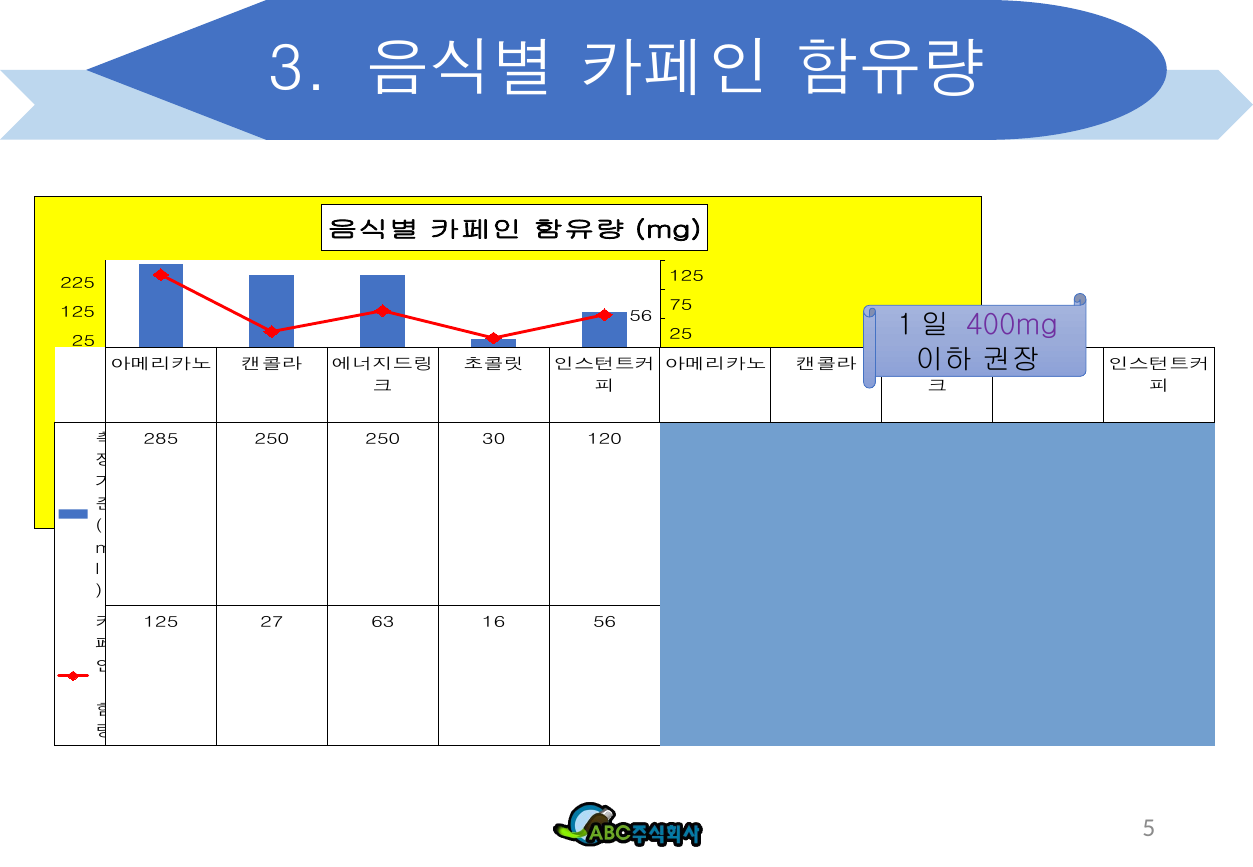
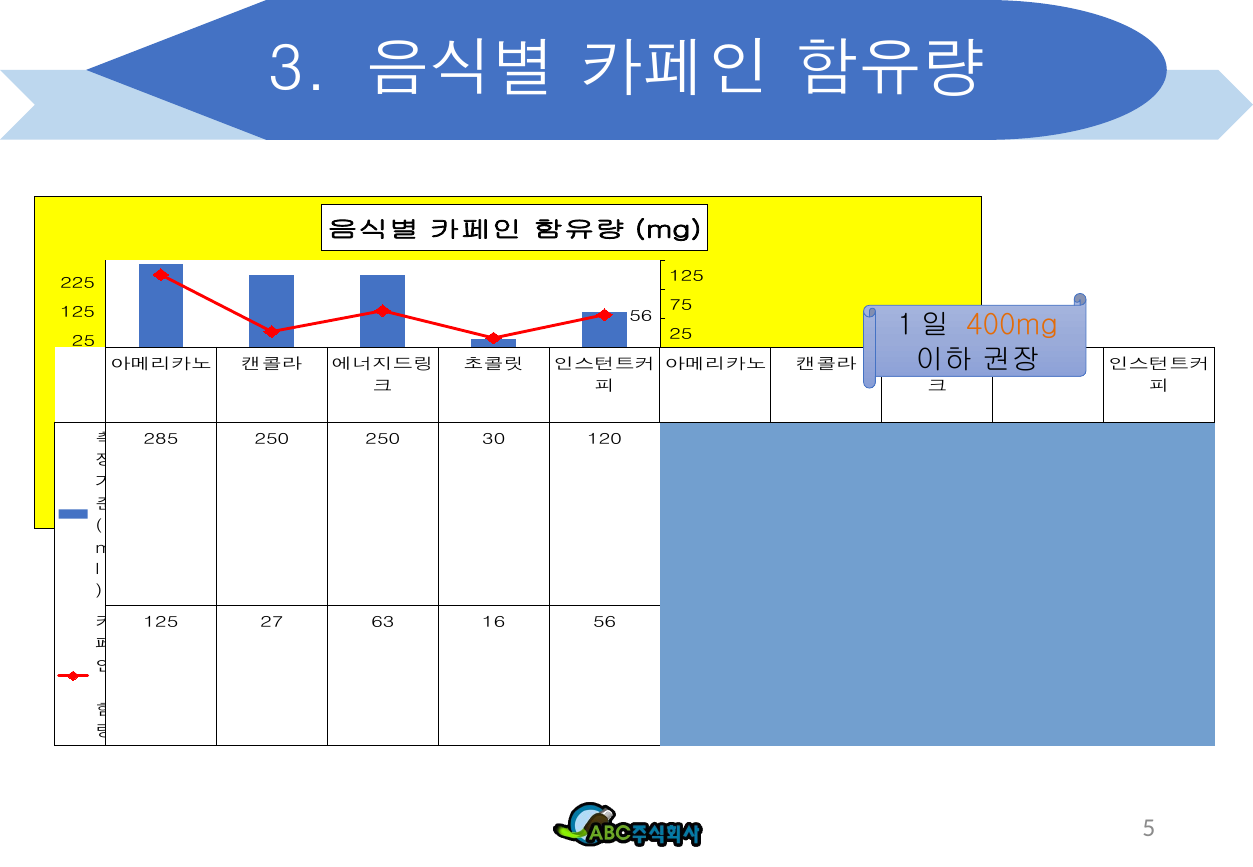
400mg colour: purple -> orange
